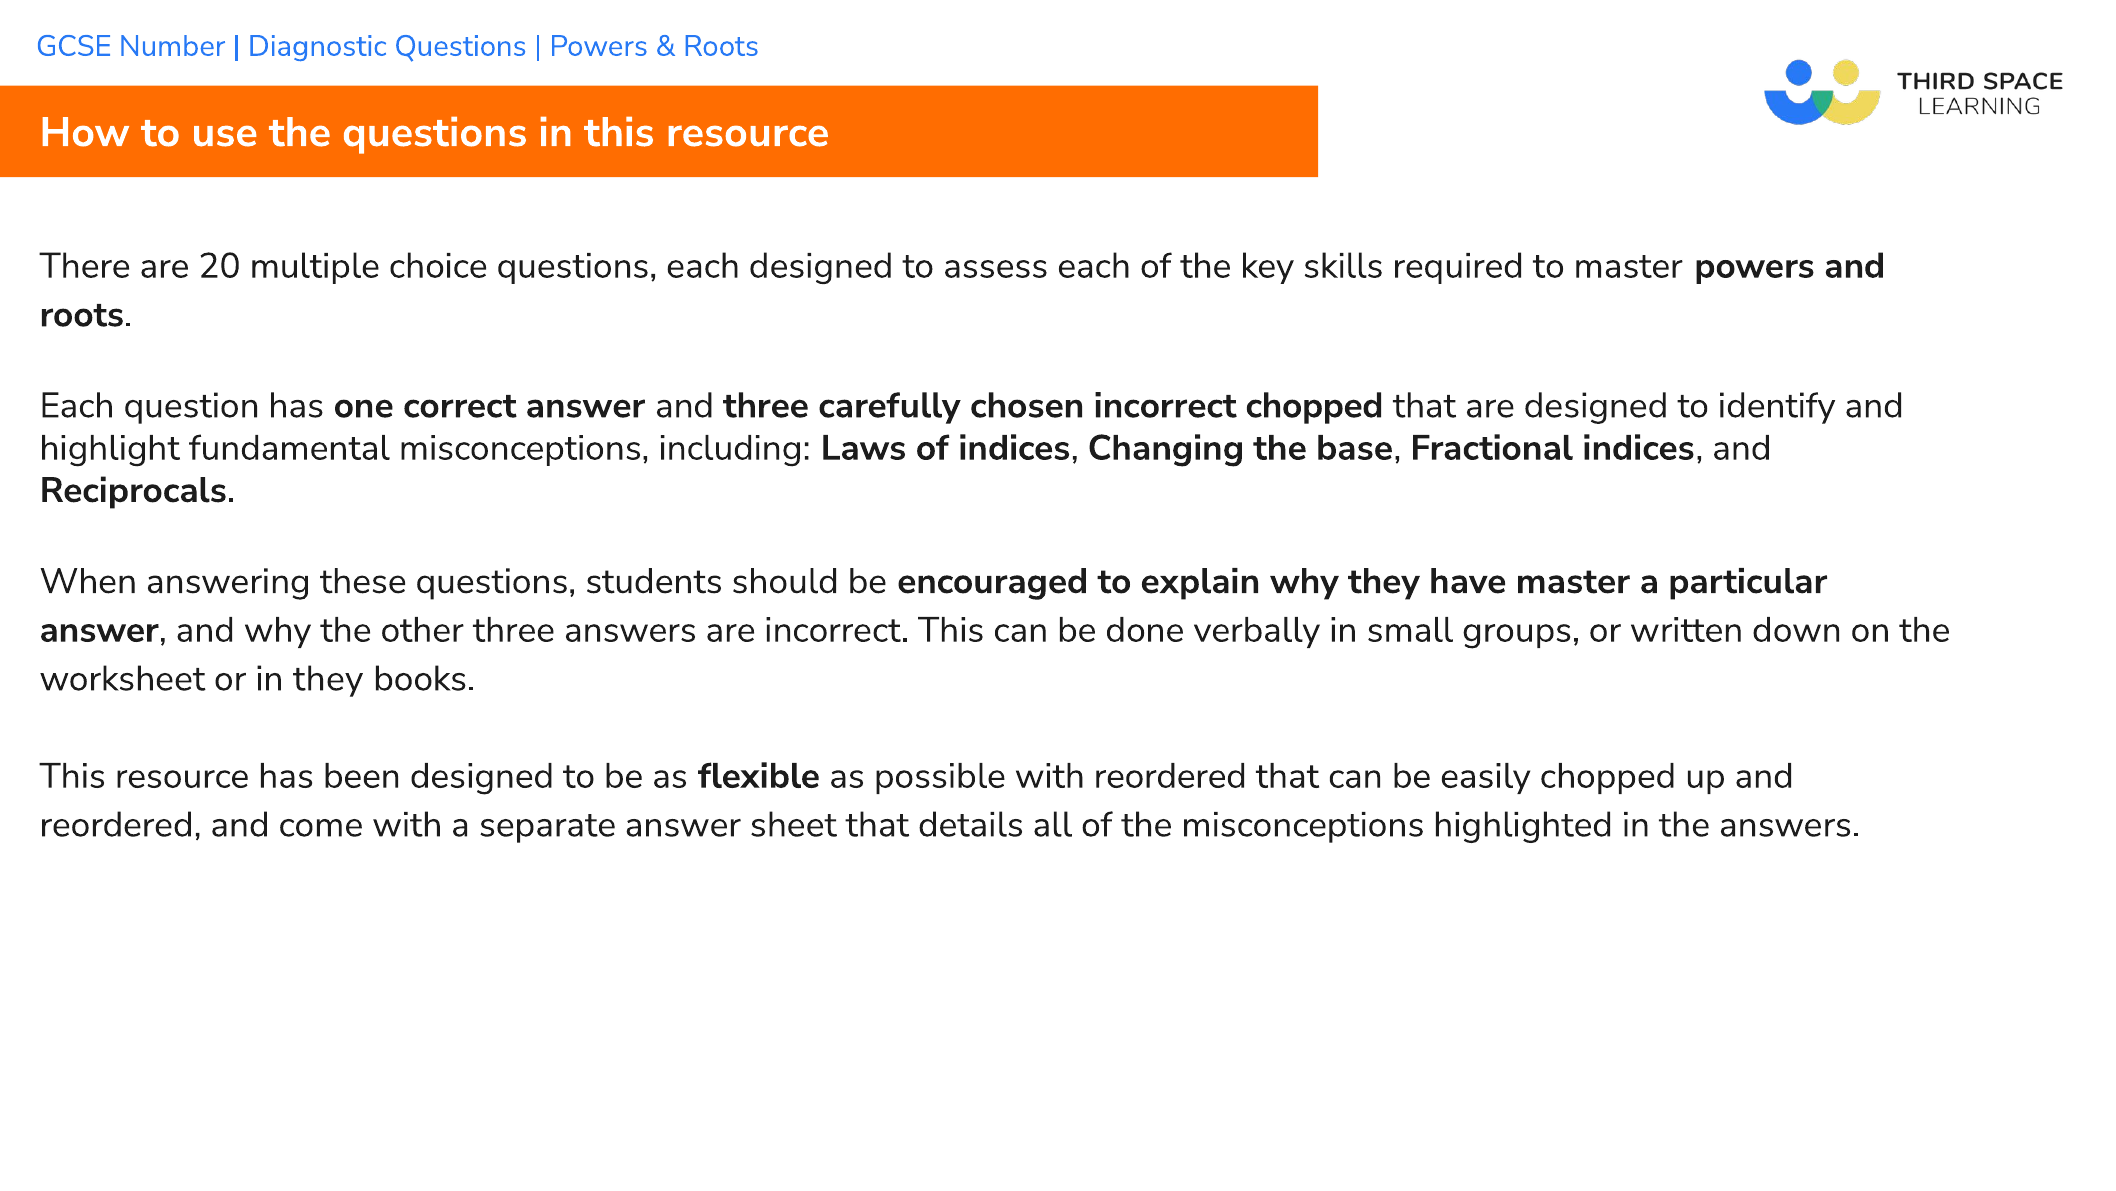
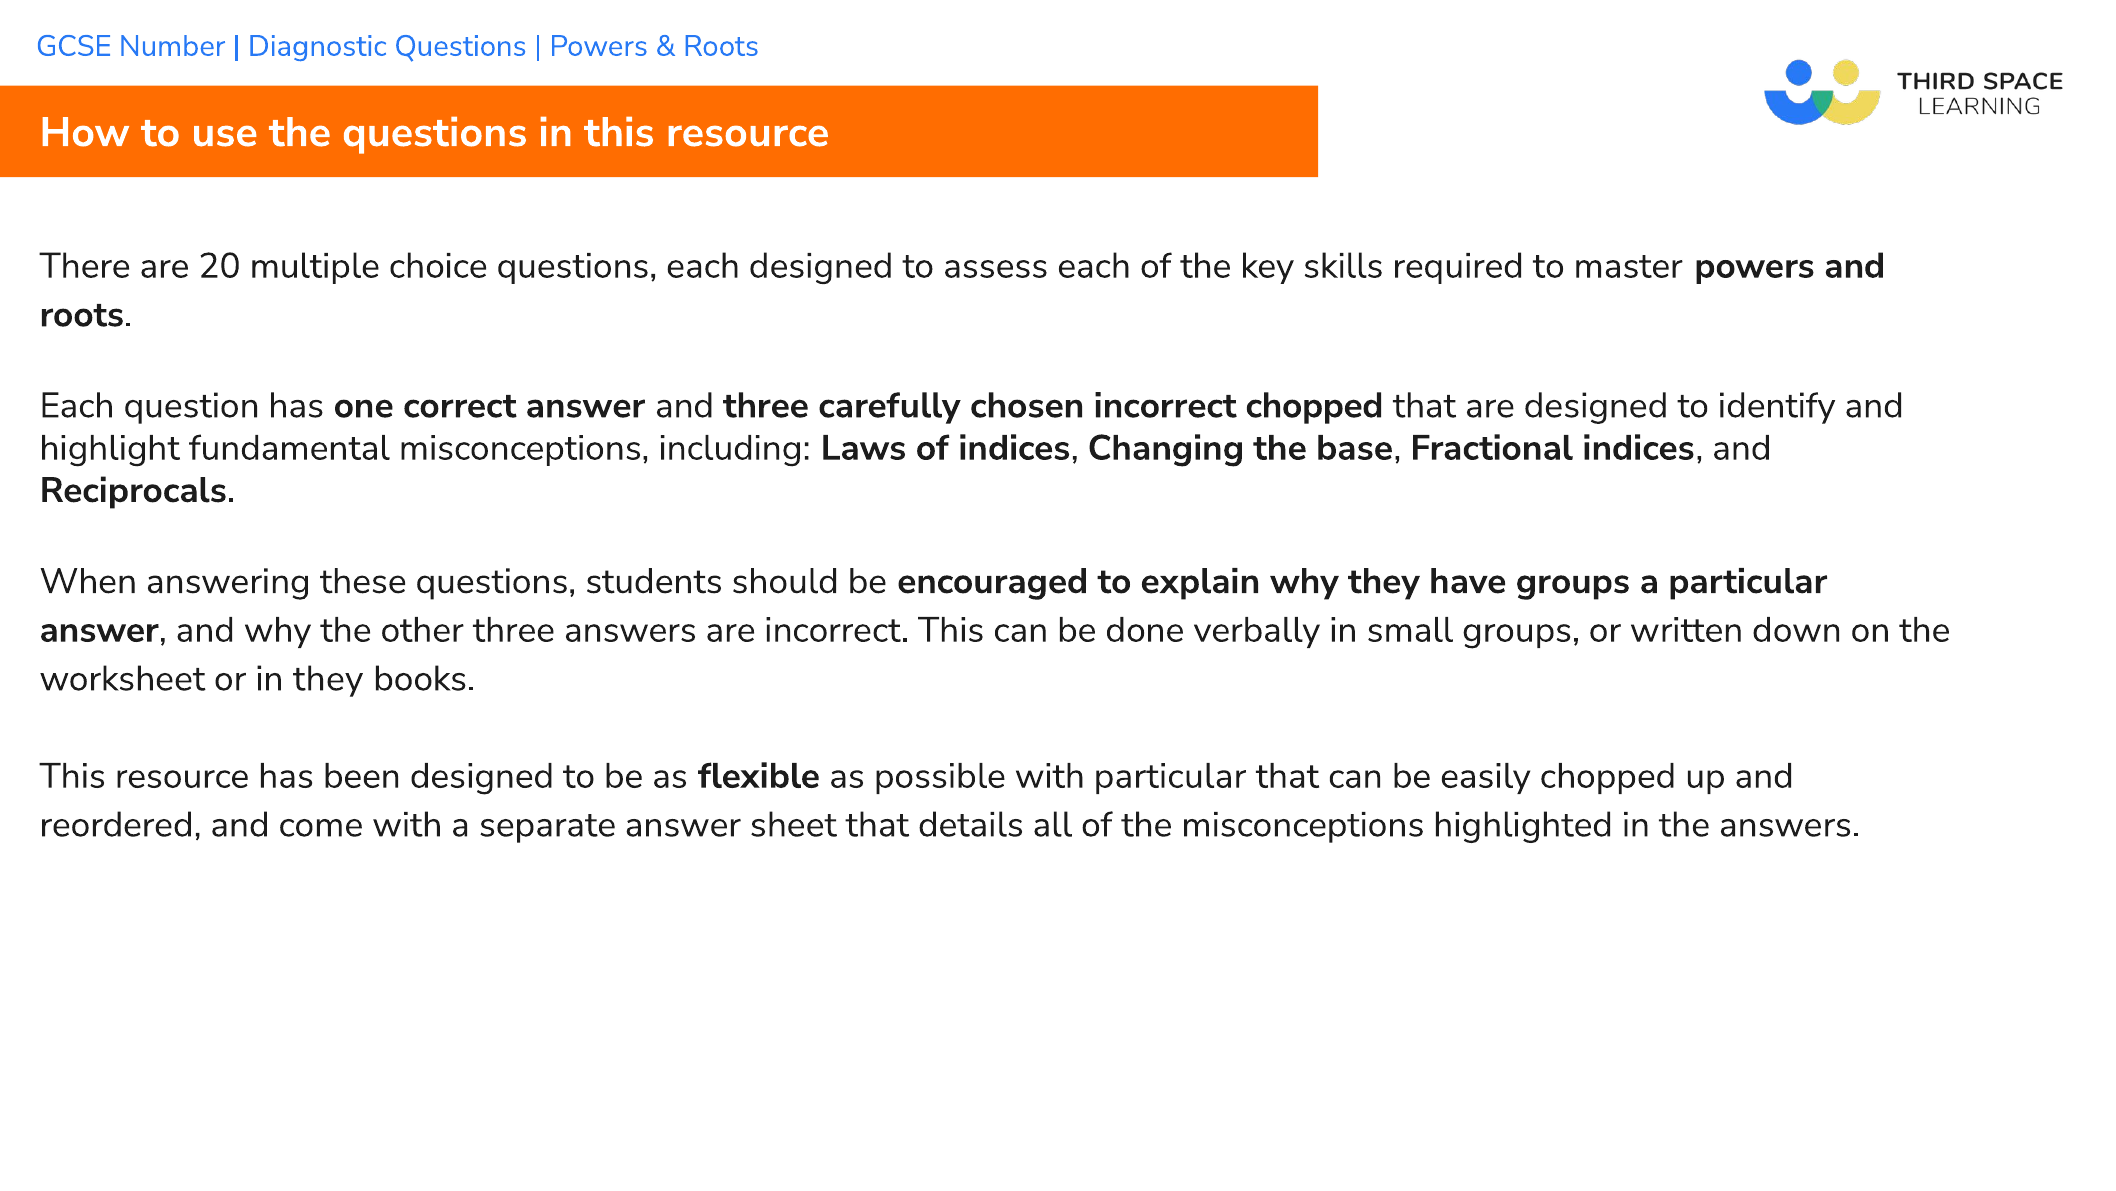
have master: master -> groups
with reordered: reordered -> particular
